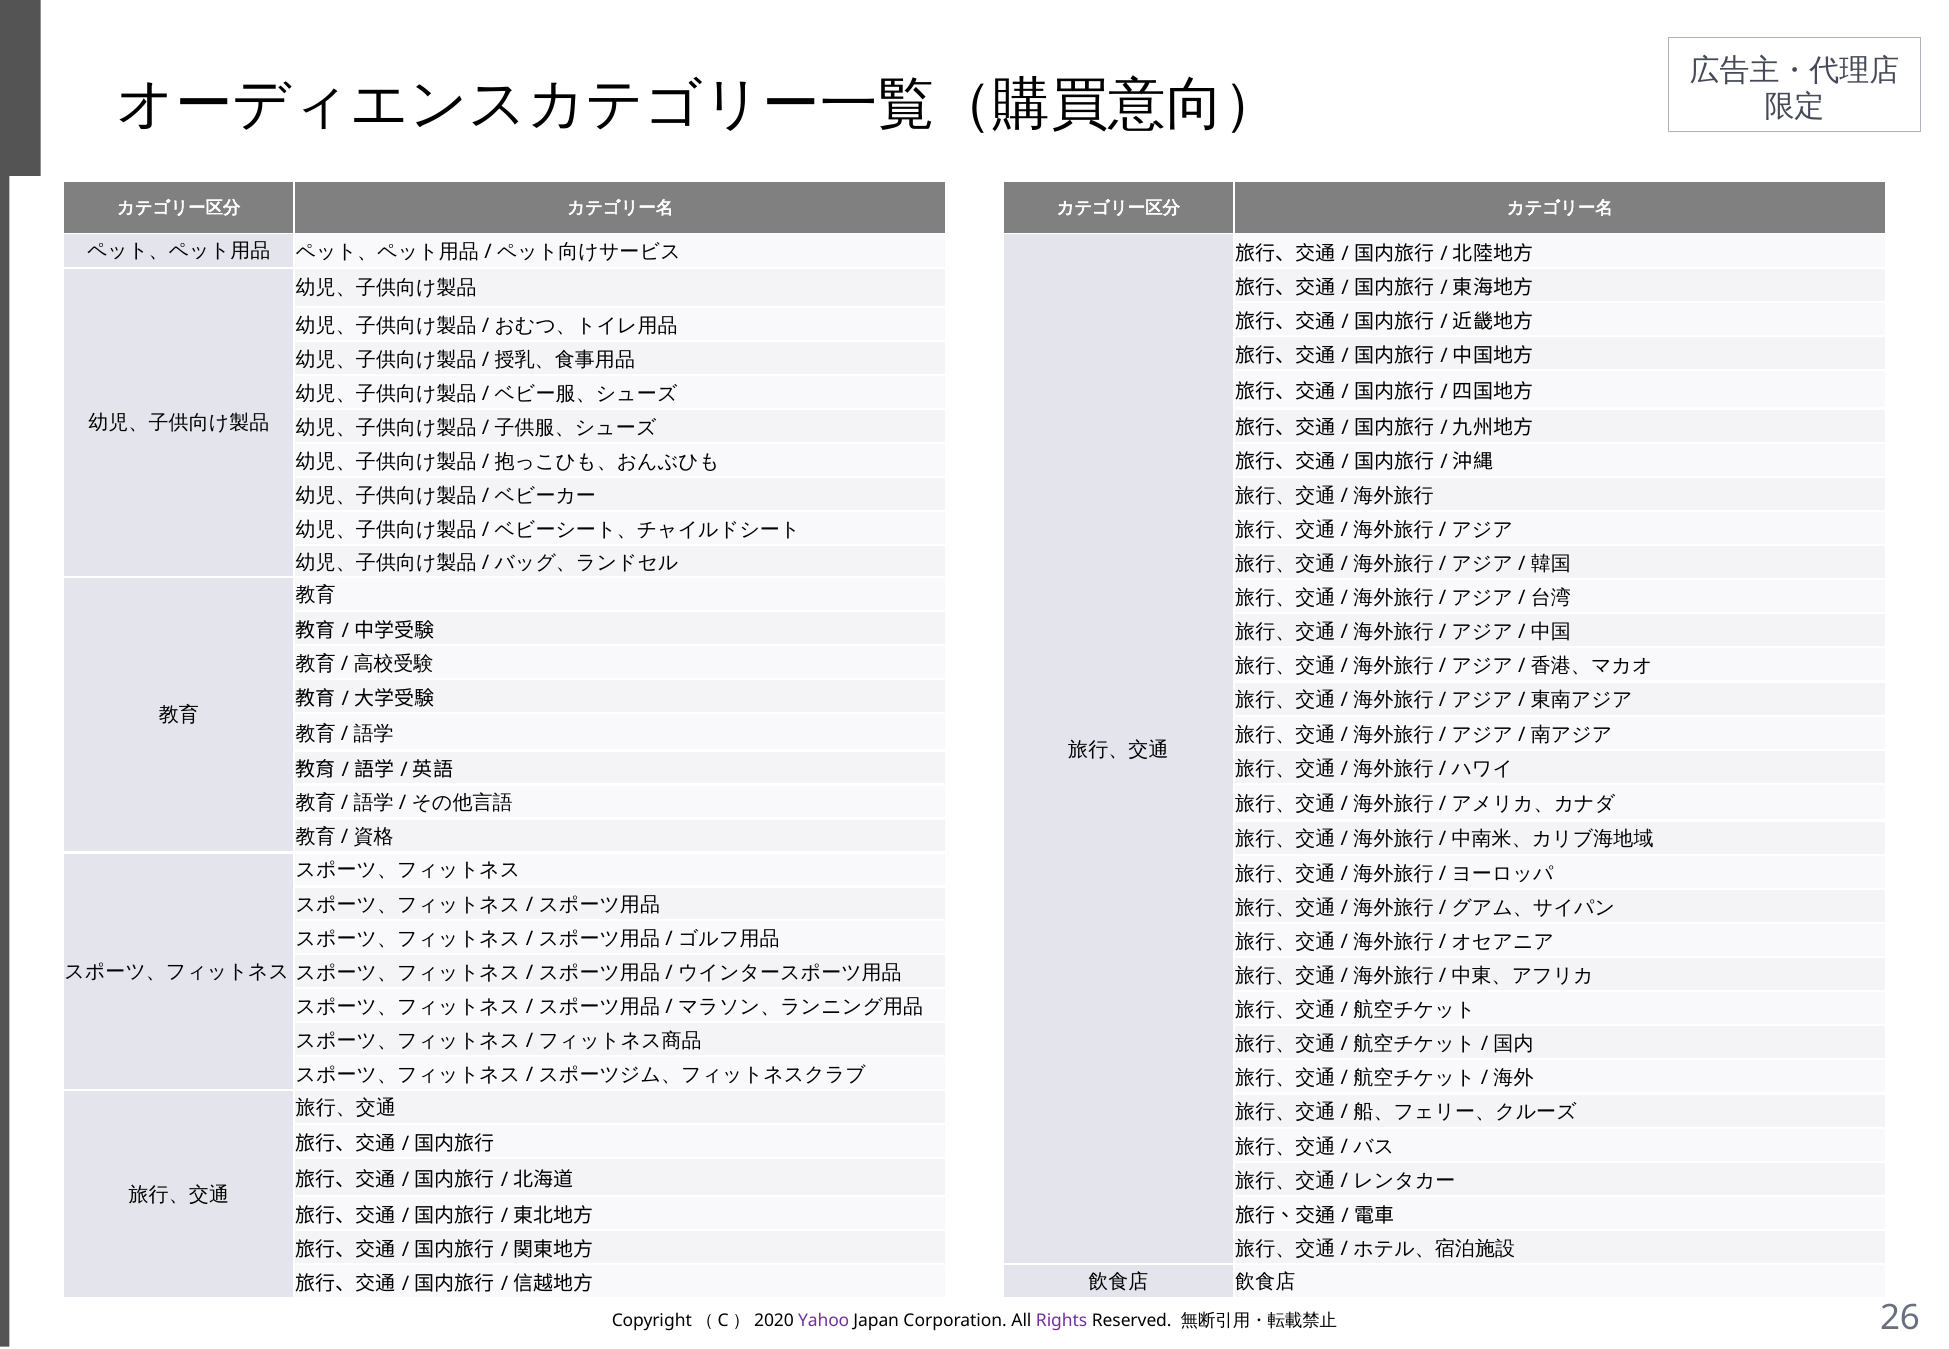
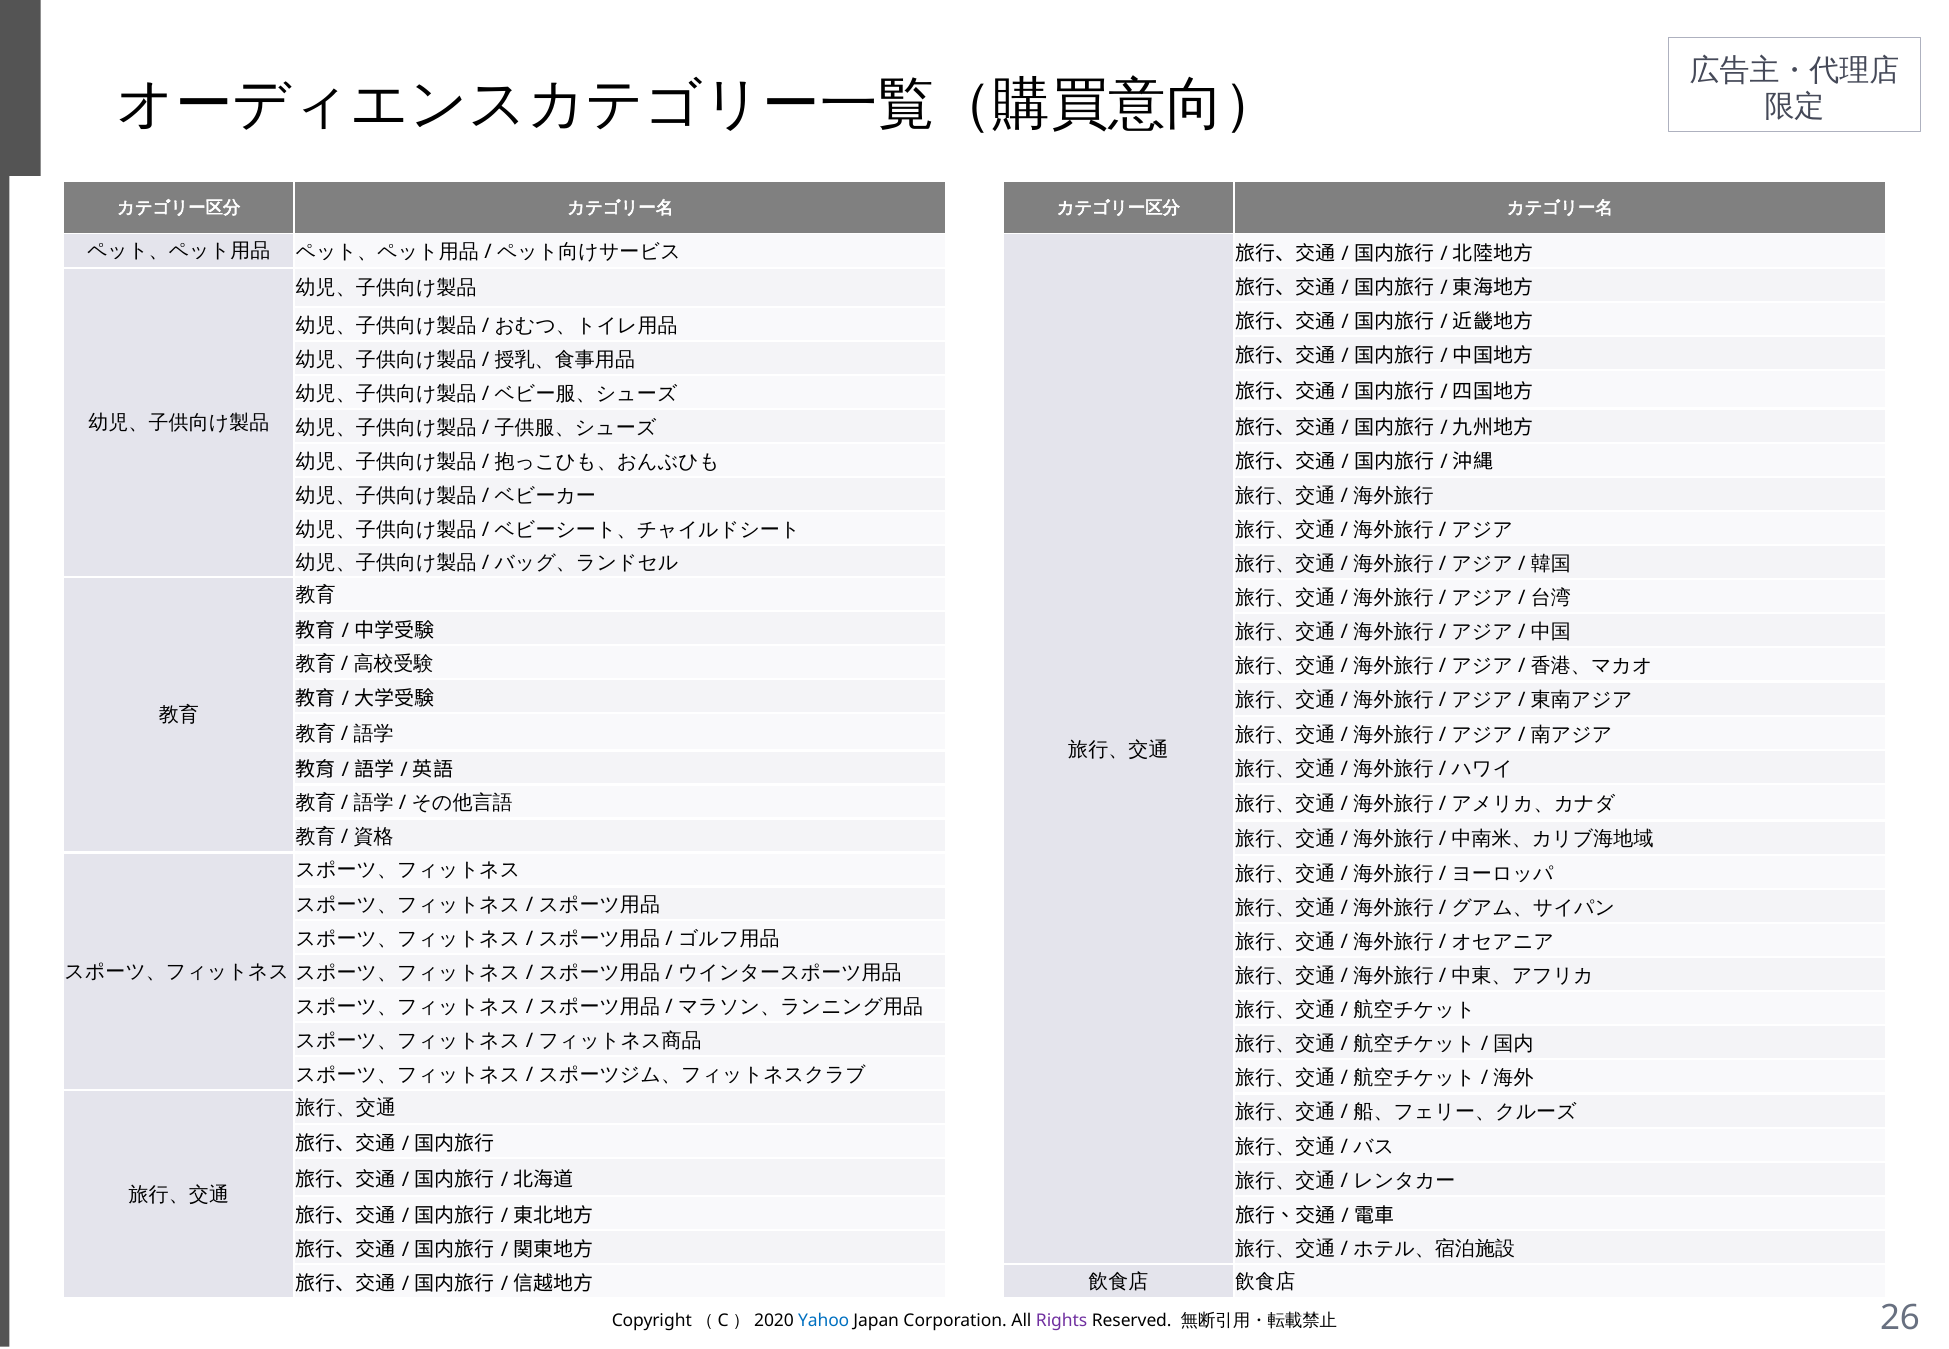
Yahoo colour: purple -> blue
